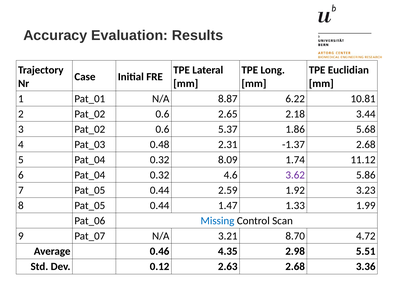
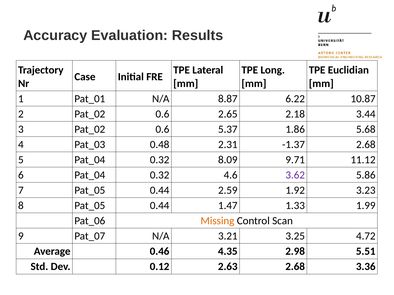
10.81: 10.81 -> 10.87
1.74: 1.74 -> 9.71
Missing colour: blue -> orange
8.70: 8.70 -> 3.25
